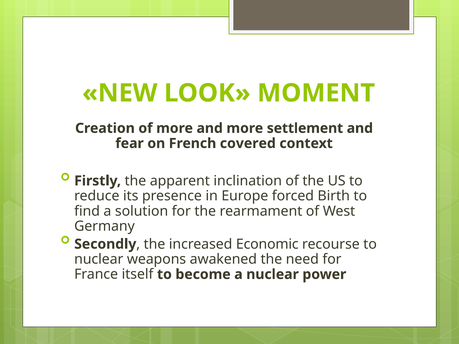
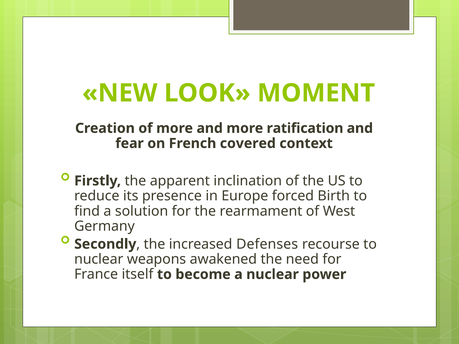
settlement: settlement -> ratification
Economic: Economic -> Defenses
